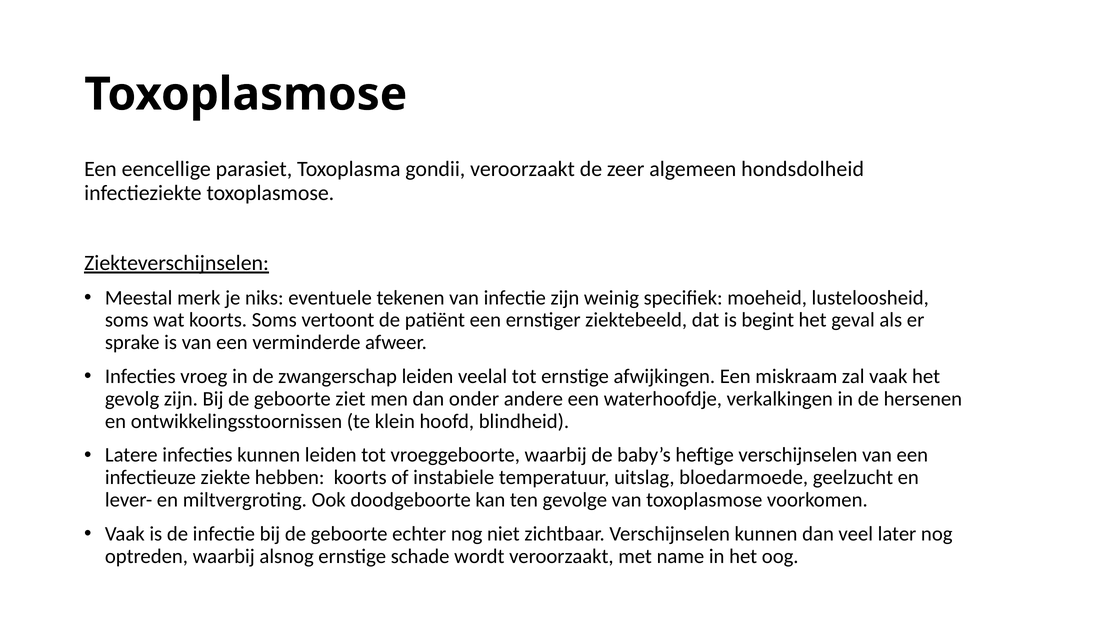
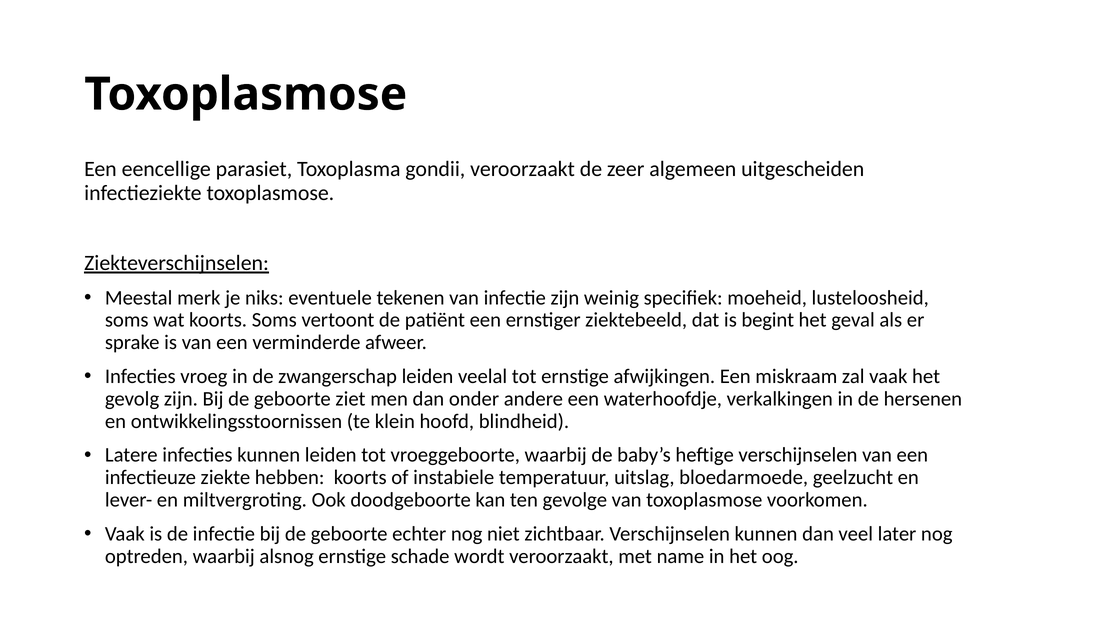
hondsdolheid: hondsdolheid -> uitgescheiden
